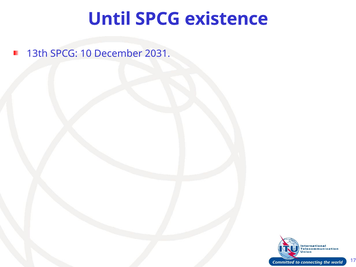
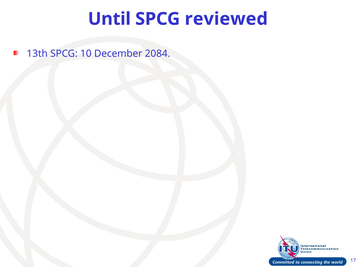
existence: existence -> reviewed
2031: 2031 -> 2084
